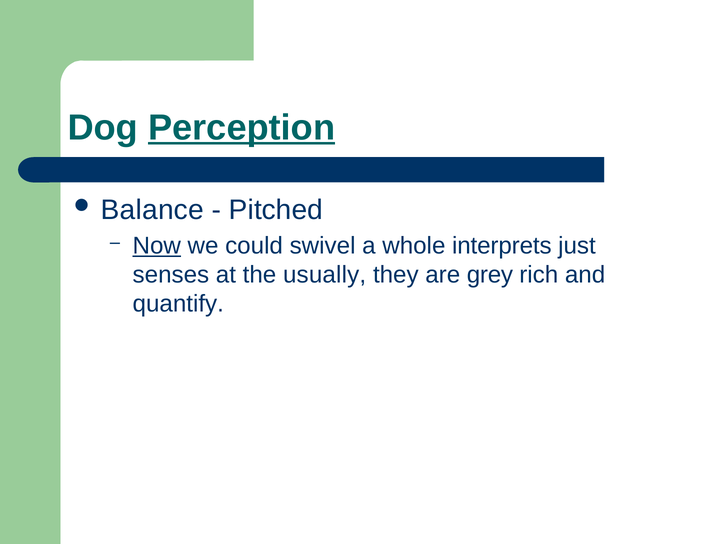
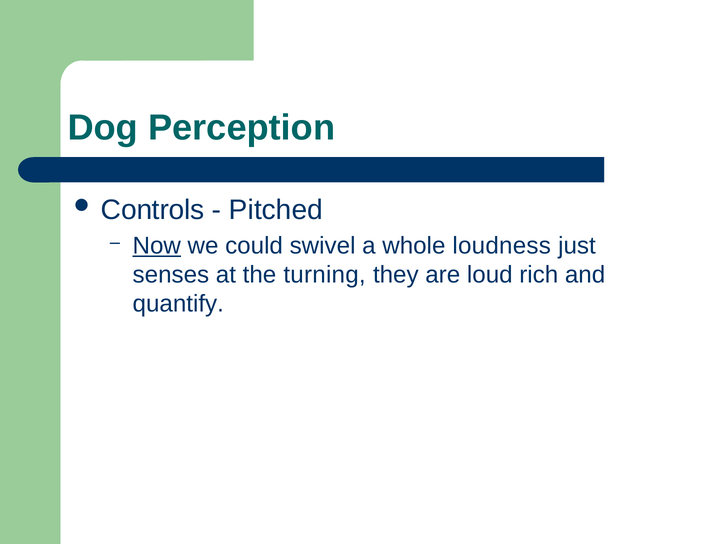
Perception underline: present -> none
Balance: Balance -> Controls
interprets: interprets -> loudness
usually: usually -> turning
grey: grey -> loud
